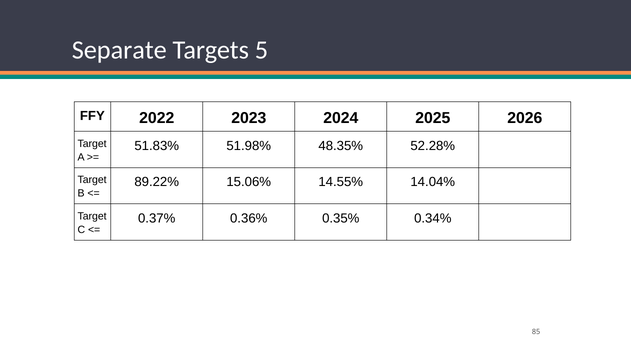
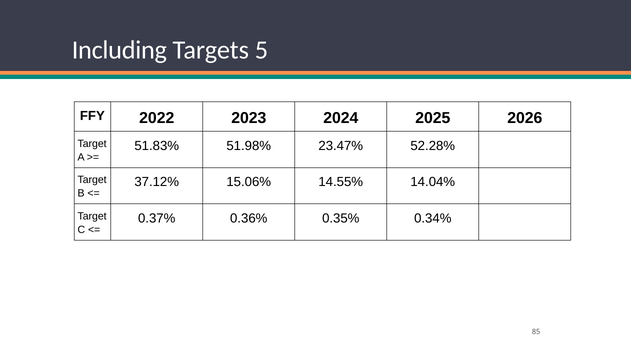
Separate: Separate -> Including
48.35%: 48.35% -> 23.47%
89.22%: 89.22% -> 37.12%
